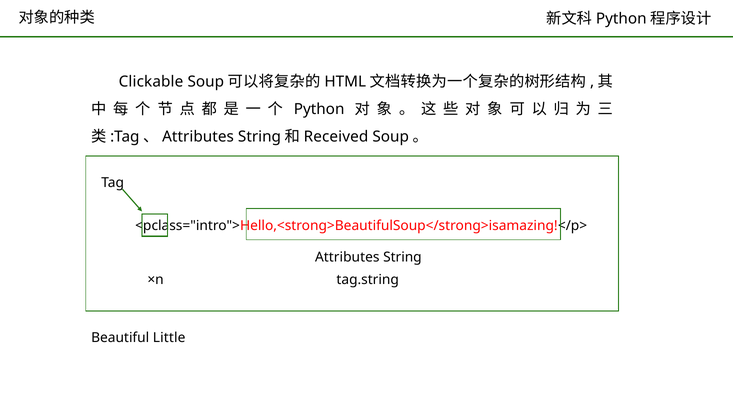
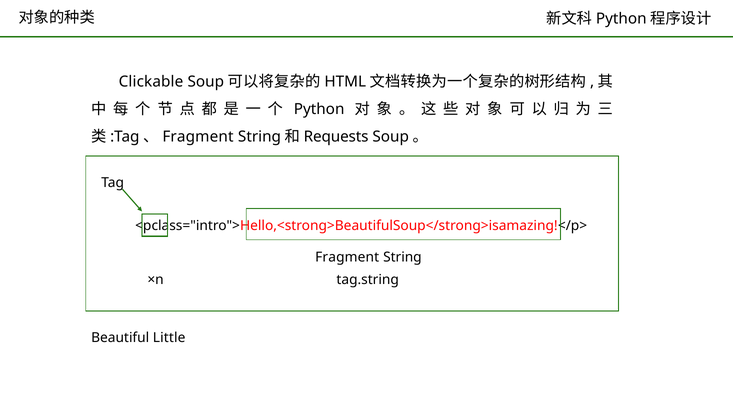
Attributes at (198, 137): Attributes -> Fragment
Received: Received -> Requests
Attributes at (347, 257): Attributes -> Fragment
